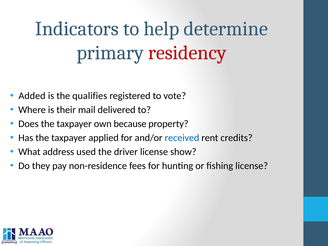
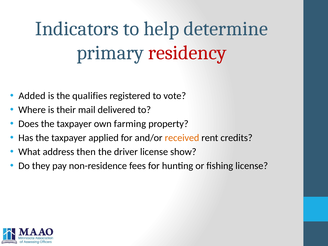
because: because -> farming
received colour: blue -> orange
used: used -> then
